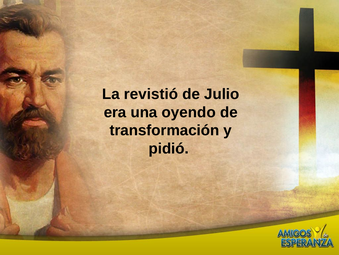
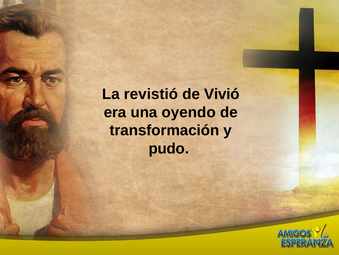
Julio: Julio -> Vivió
pidió: pidió -> pudo
